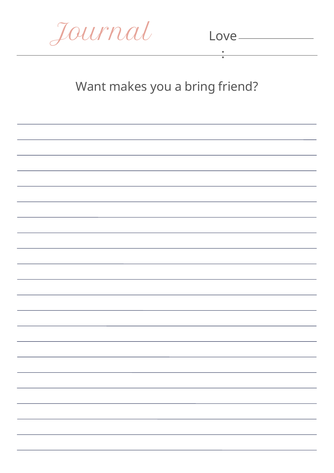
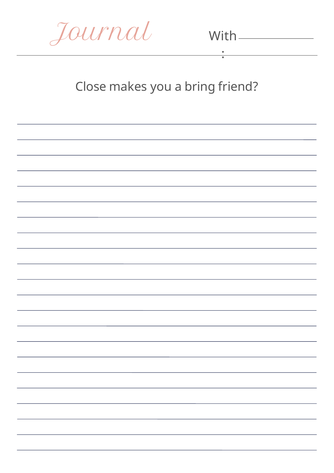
Love: Love -> With
Want: Want -> Close
